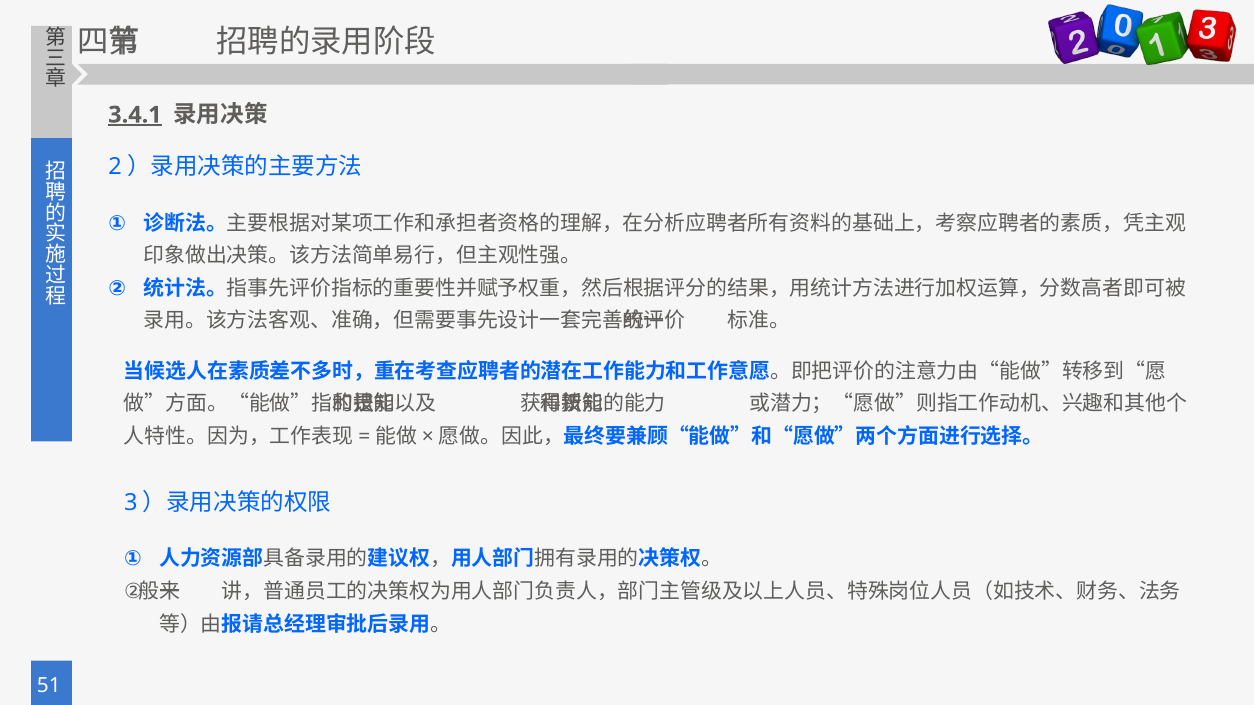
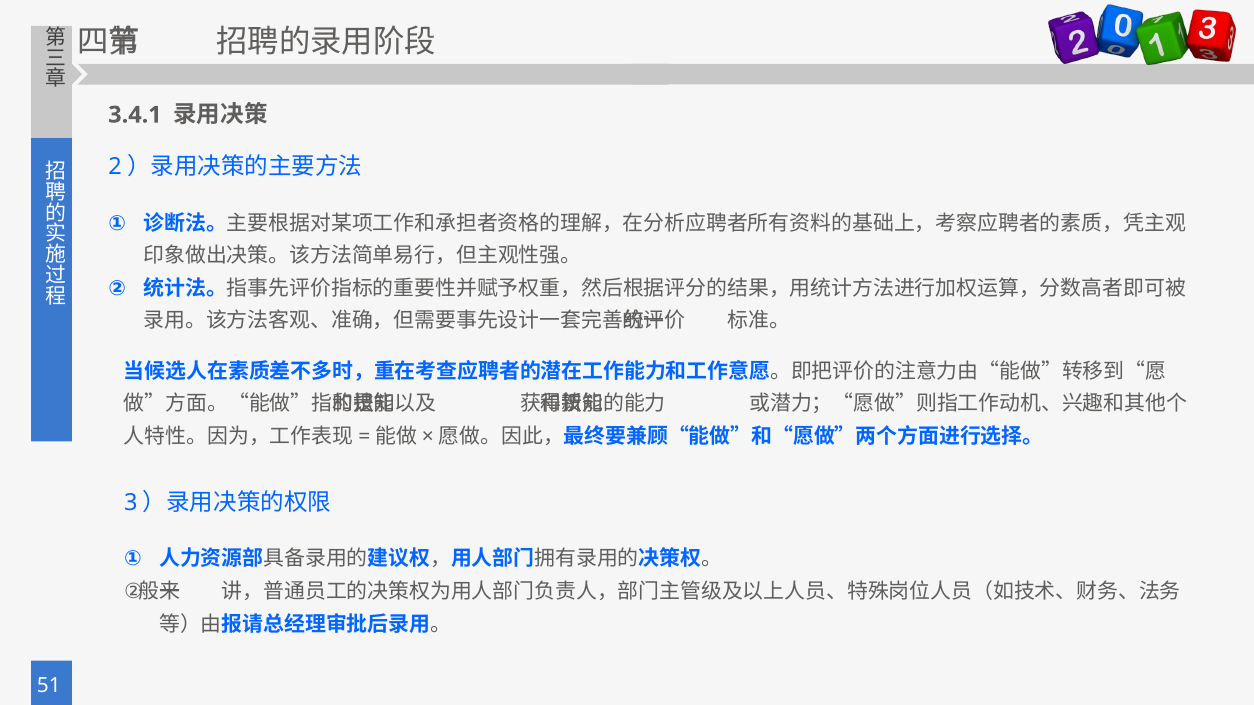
3.4.1 underline: present -> none
